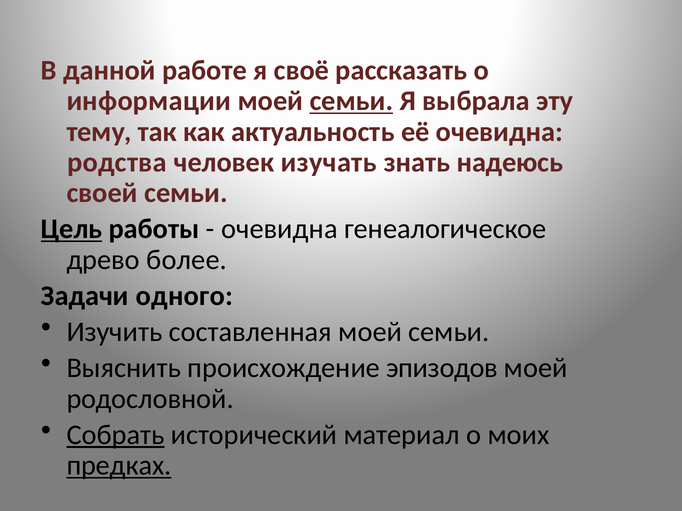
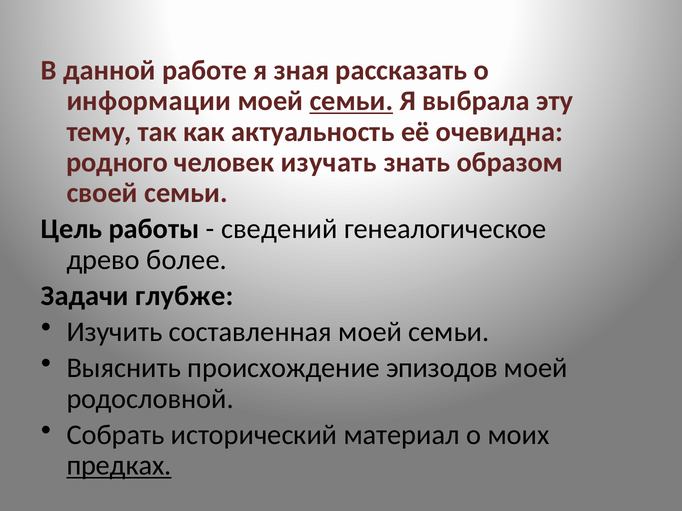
своё: своё -> зная
родства: родства -> родного
надеюсь: надеюсь -> образом
Цель underline: present -> none
очевидна at (279, 229): очевидна -> сведений
одного: одного -> глубже
Собрать underline: present -> none
